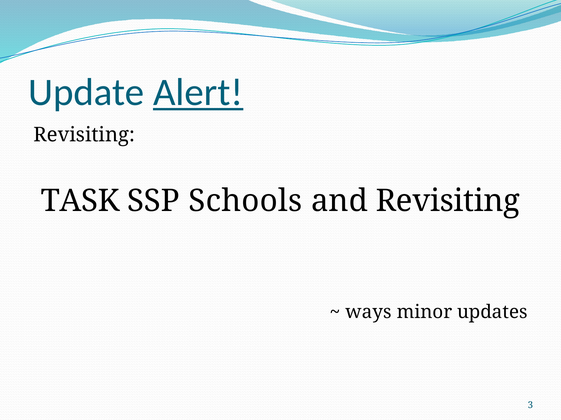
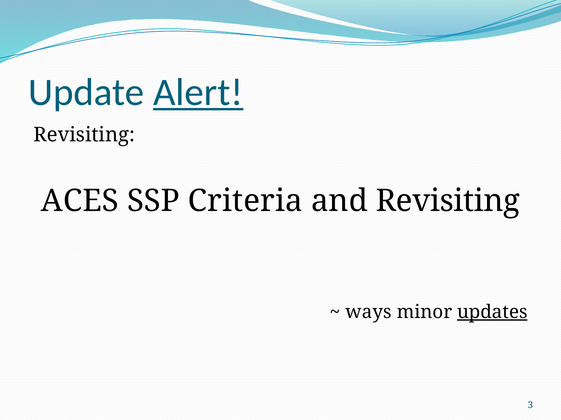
TASK: TASK -> ACES
Schools: Schools -> Criteria
updates underline: none -> present
